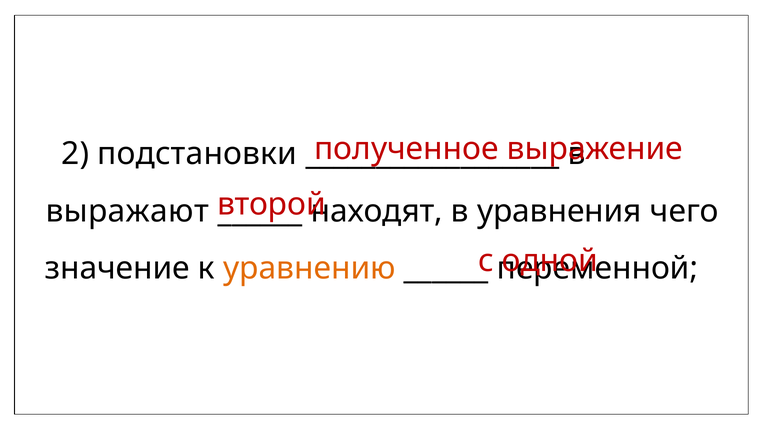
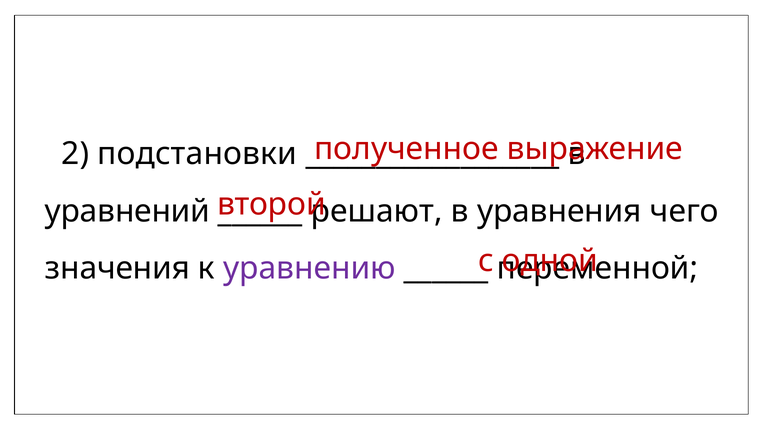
выражают: выражают -> уравнений
находят: находят -> решают
значение: значение -> значения
уравнению colour: orange -> purple
